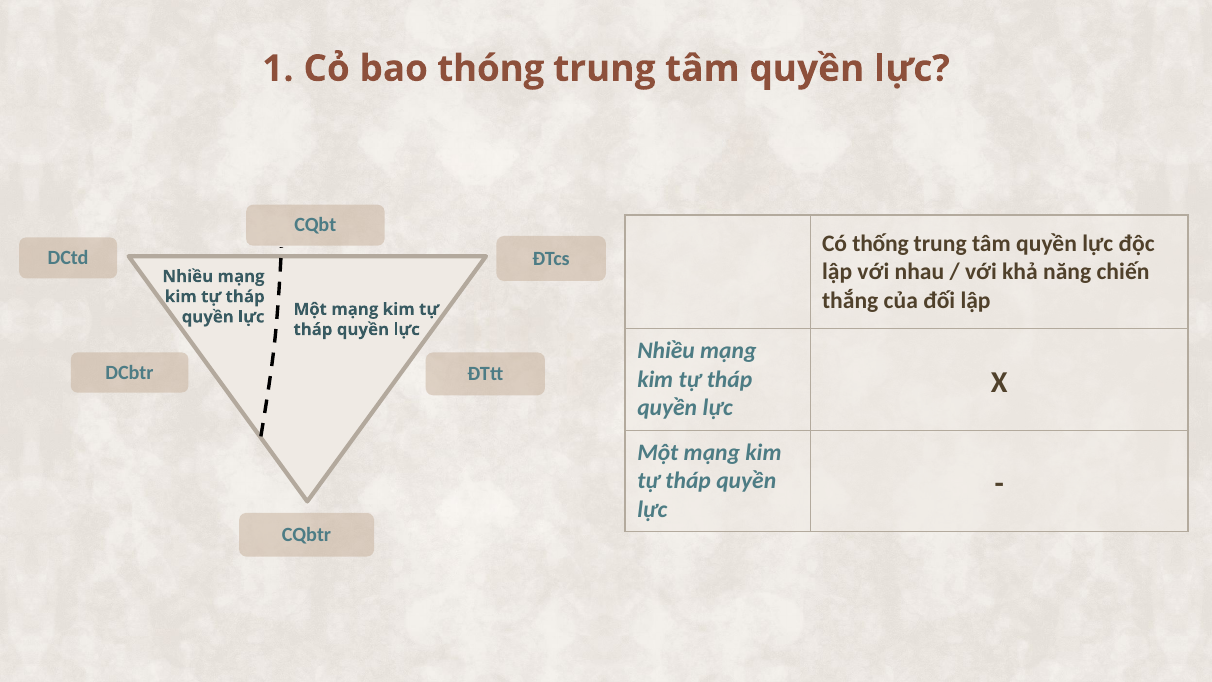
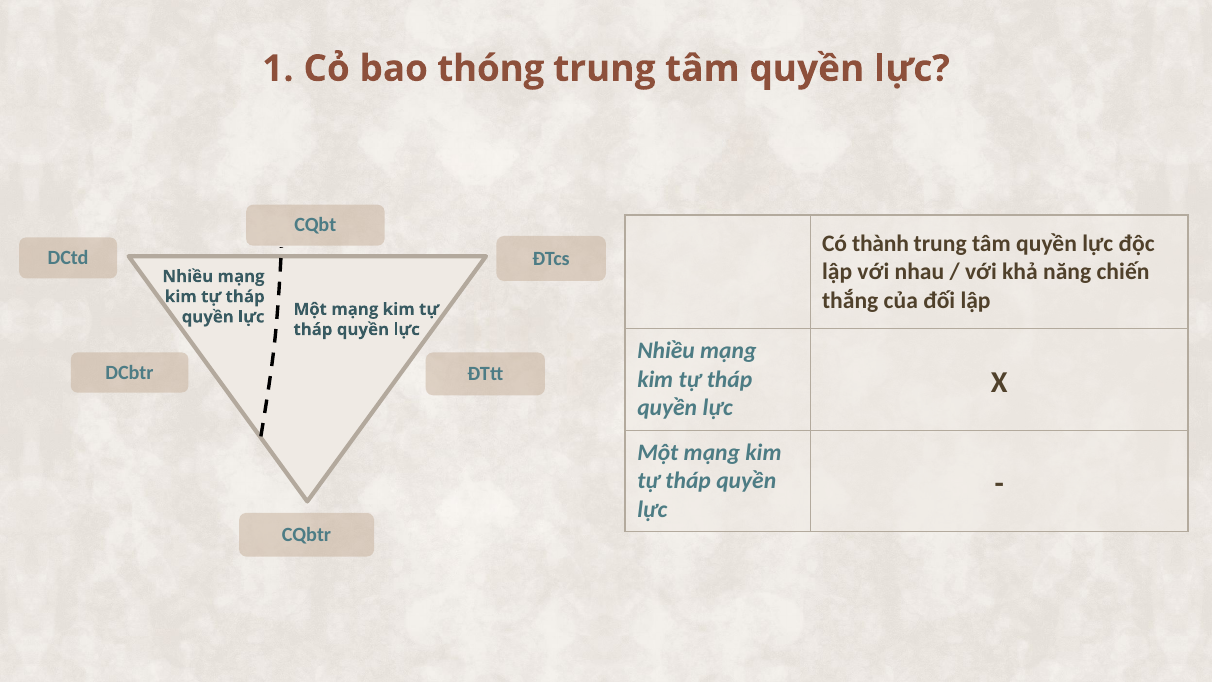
thống: thống -> thành
